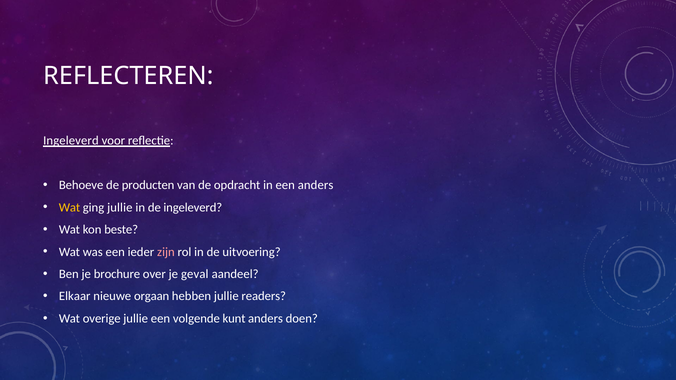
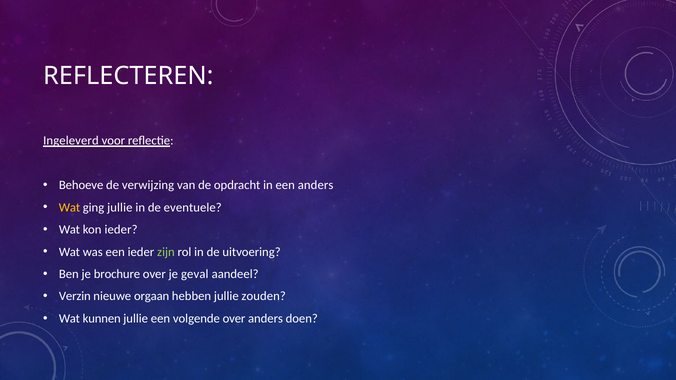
producten: producten -> verwijzing
de ingeleverd: ingeleverd -> eventuele
kon beste: beste -> ieder
zijn colour: pink -> light green
Elkaar: Elkaar -> Verzin
readers: readers -> zouden
overige: overige -> kunnen
volgende kunt: kunt -> over
